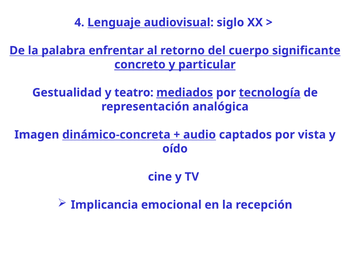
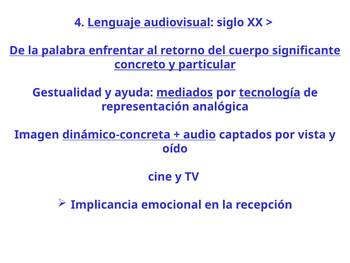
teatro: teatro -> ayuda
